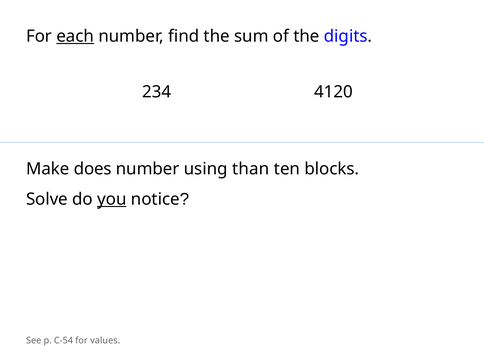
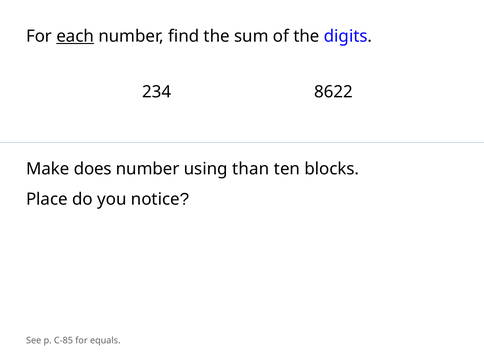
4120: 4120 -> 8622
Solve: Solve -> Place
you underline: present -> none
C-54: C-54 -> C-85
values: values -> equals
